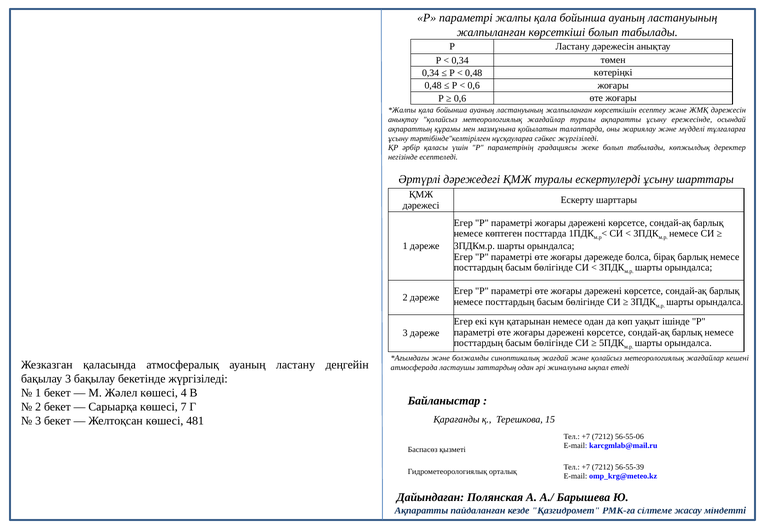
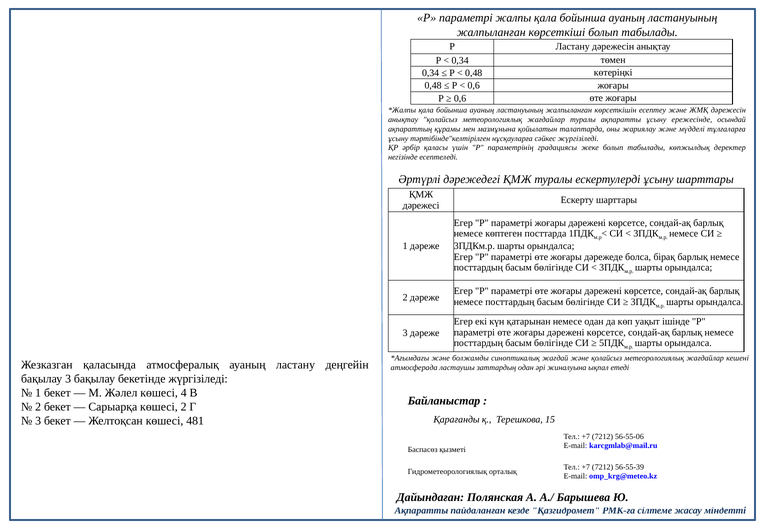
көшесі 7: 7 -> 2
